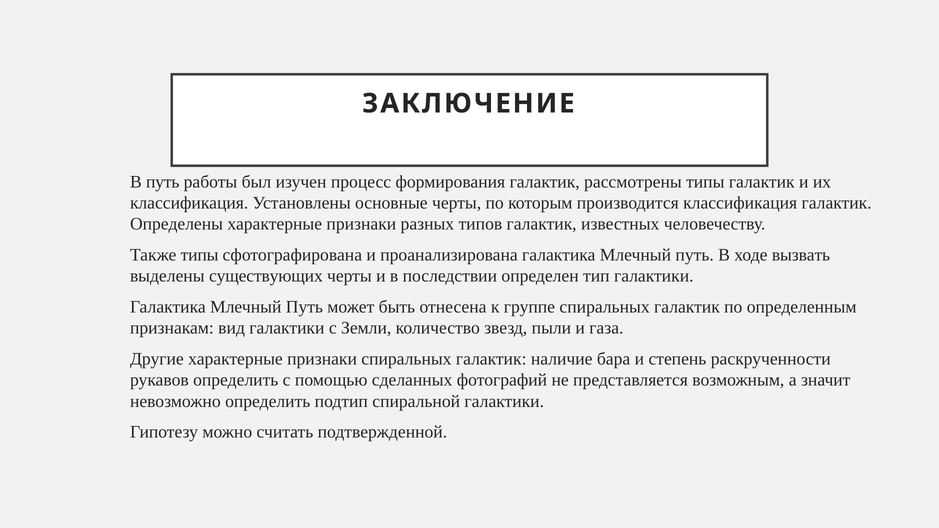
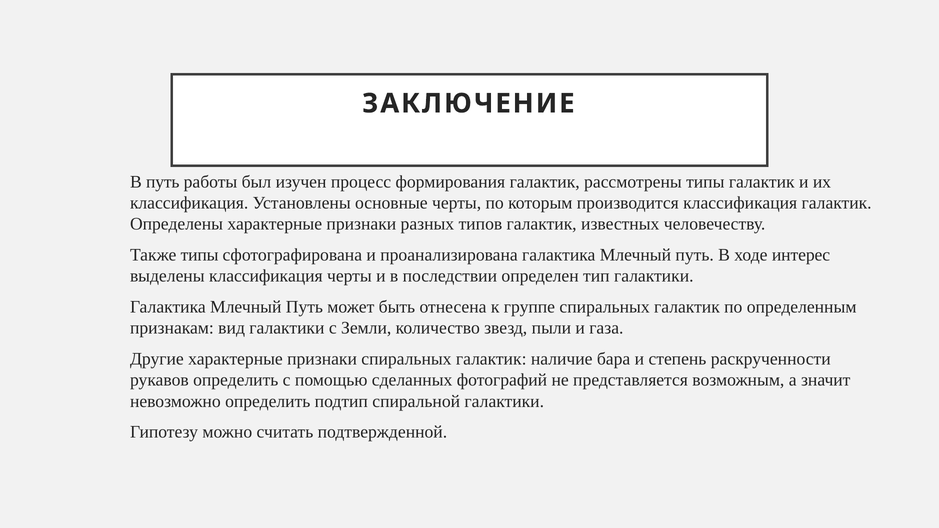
вызвать: вызвать -> интерес
выделены существующих: существующих -> классификация
